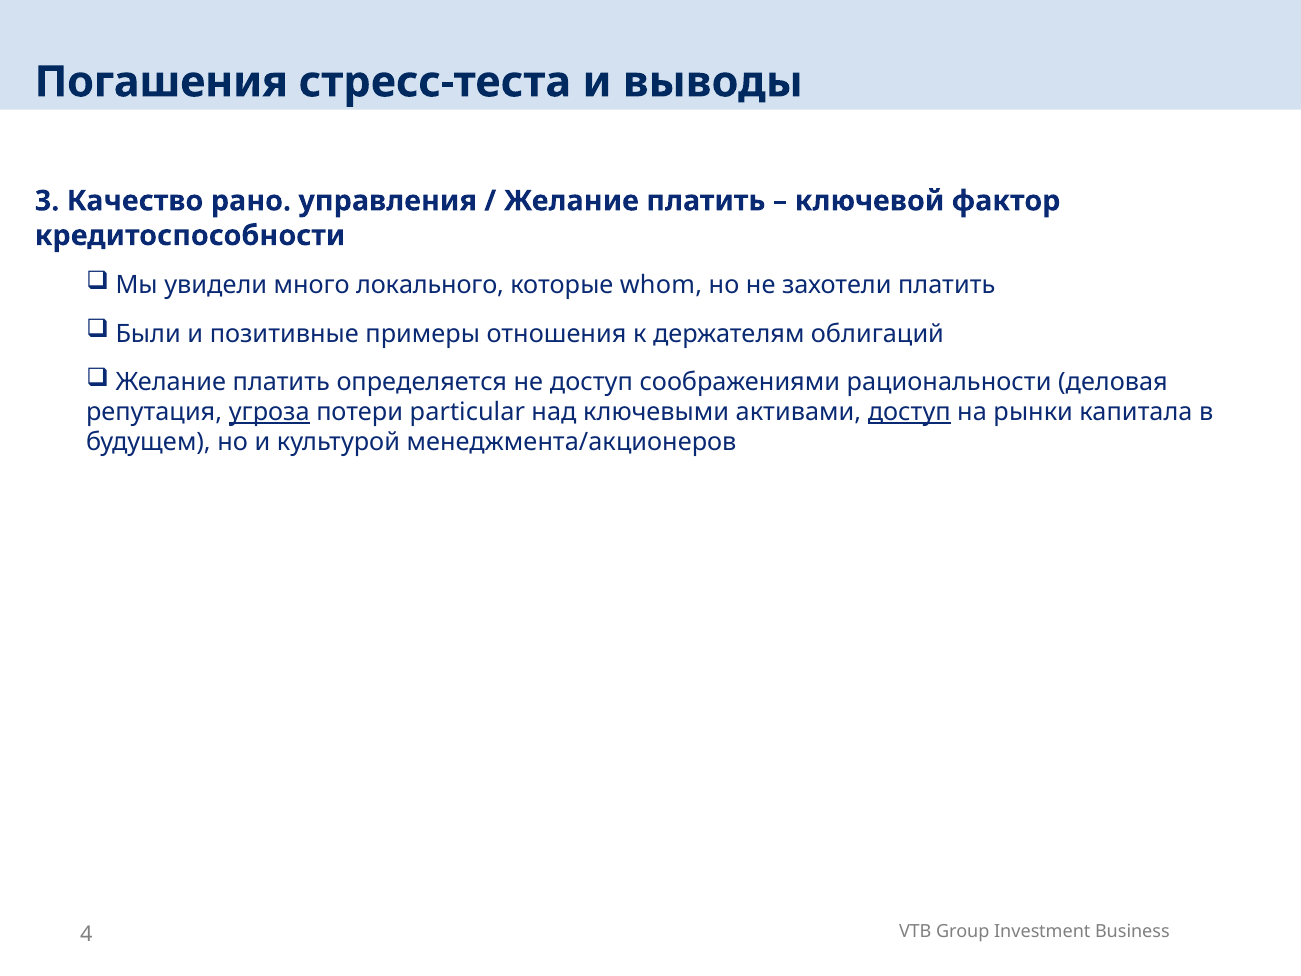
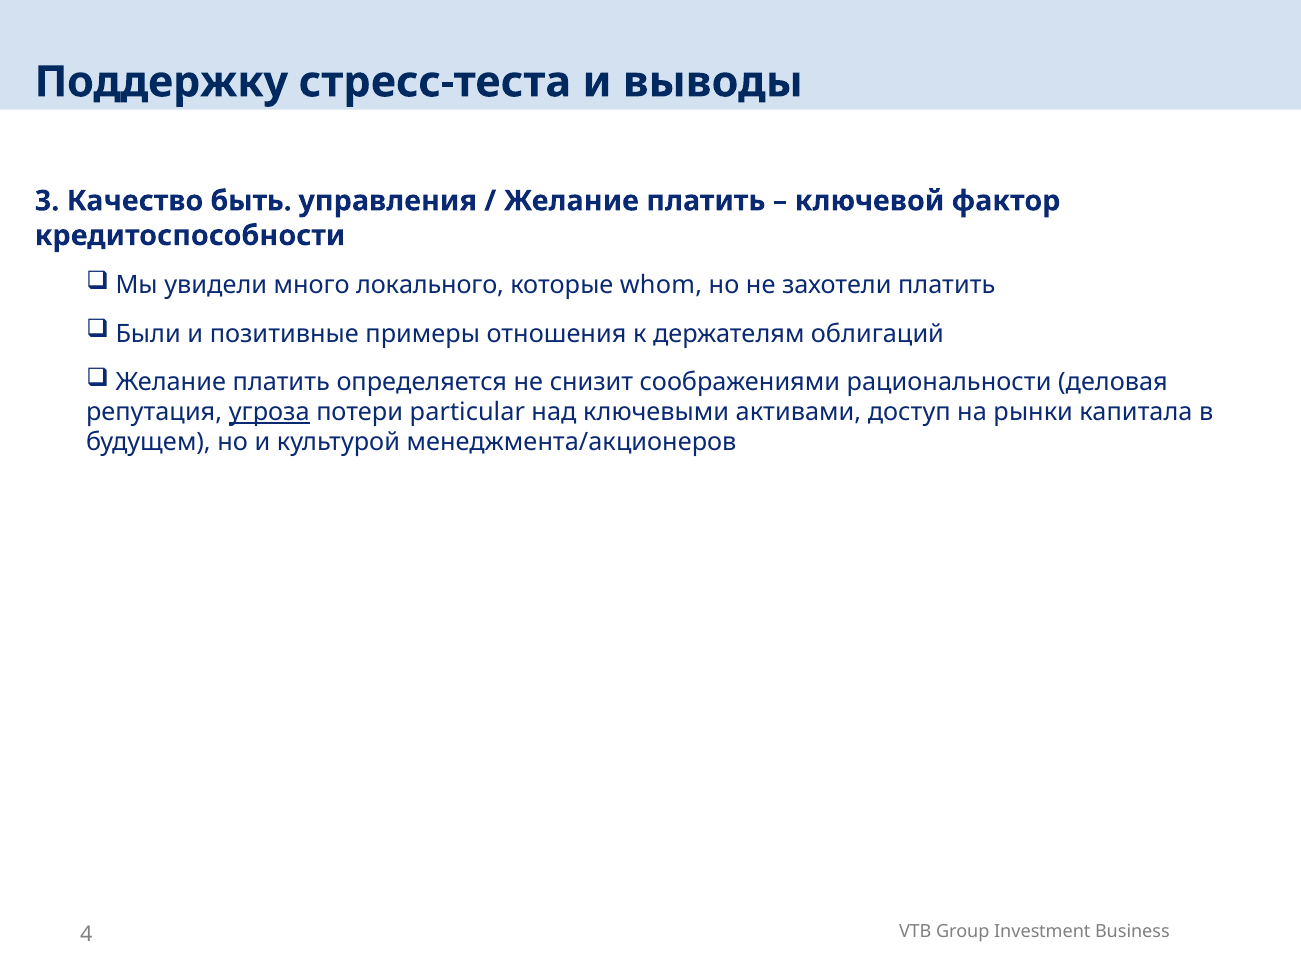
Погашения: Погашения -> Поддержку
рано: рано -> быть
не доступ: доступ -> снизит
доступ at (909, 412) underline: present -> none
